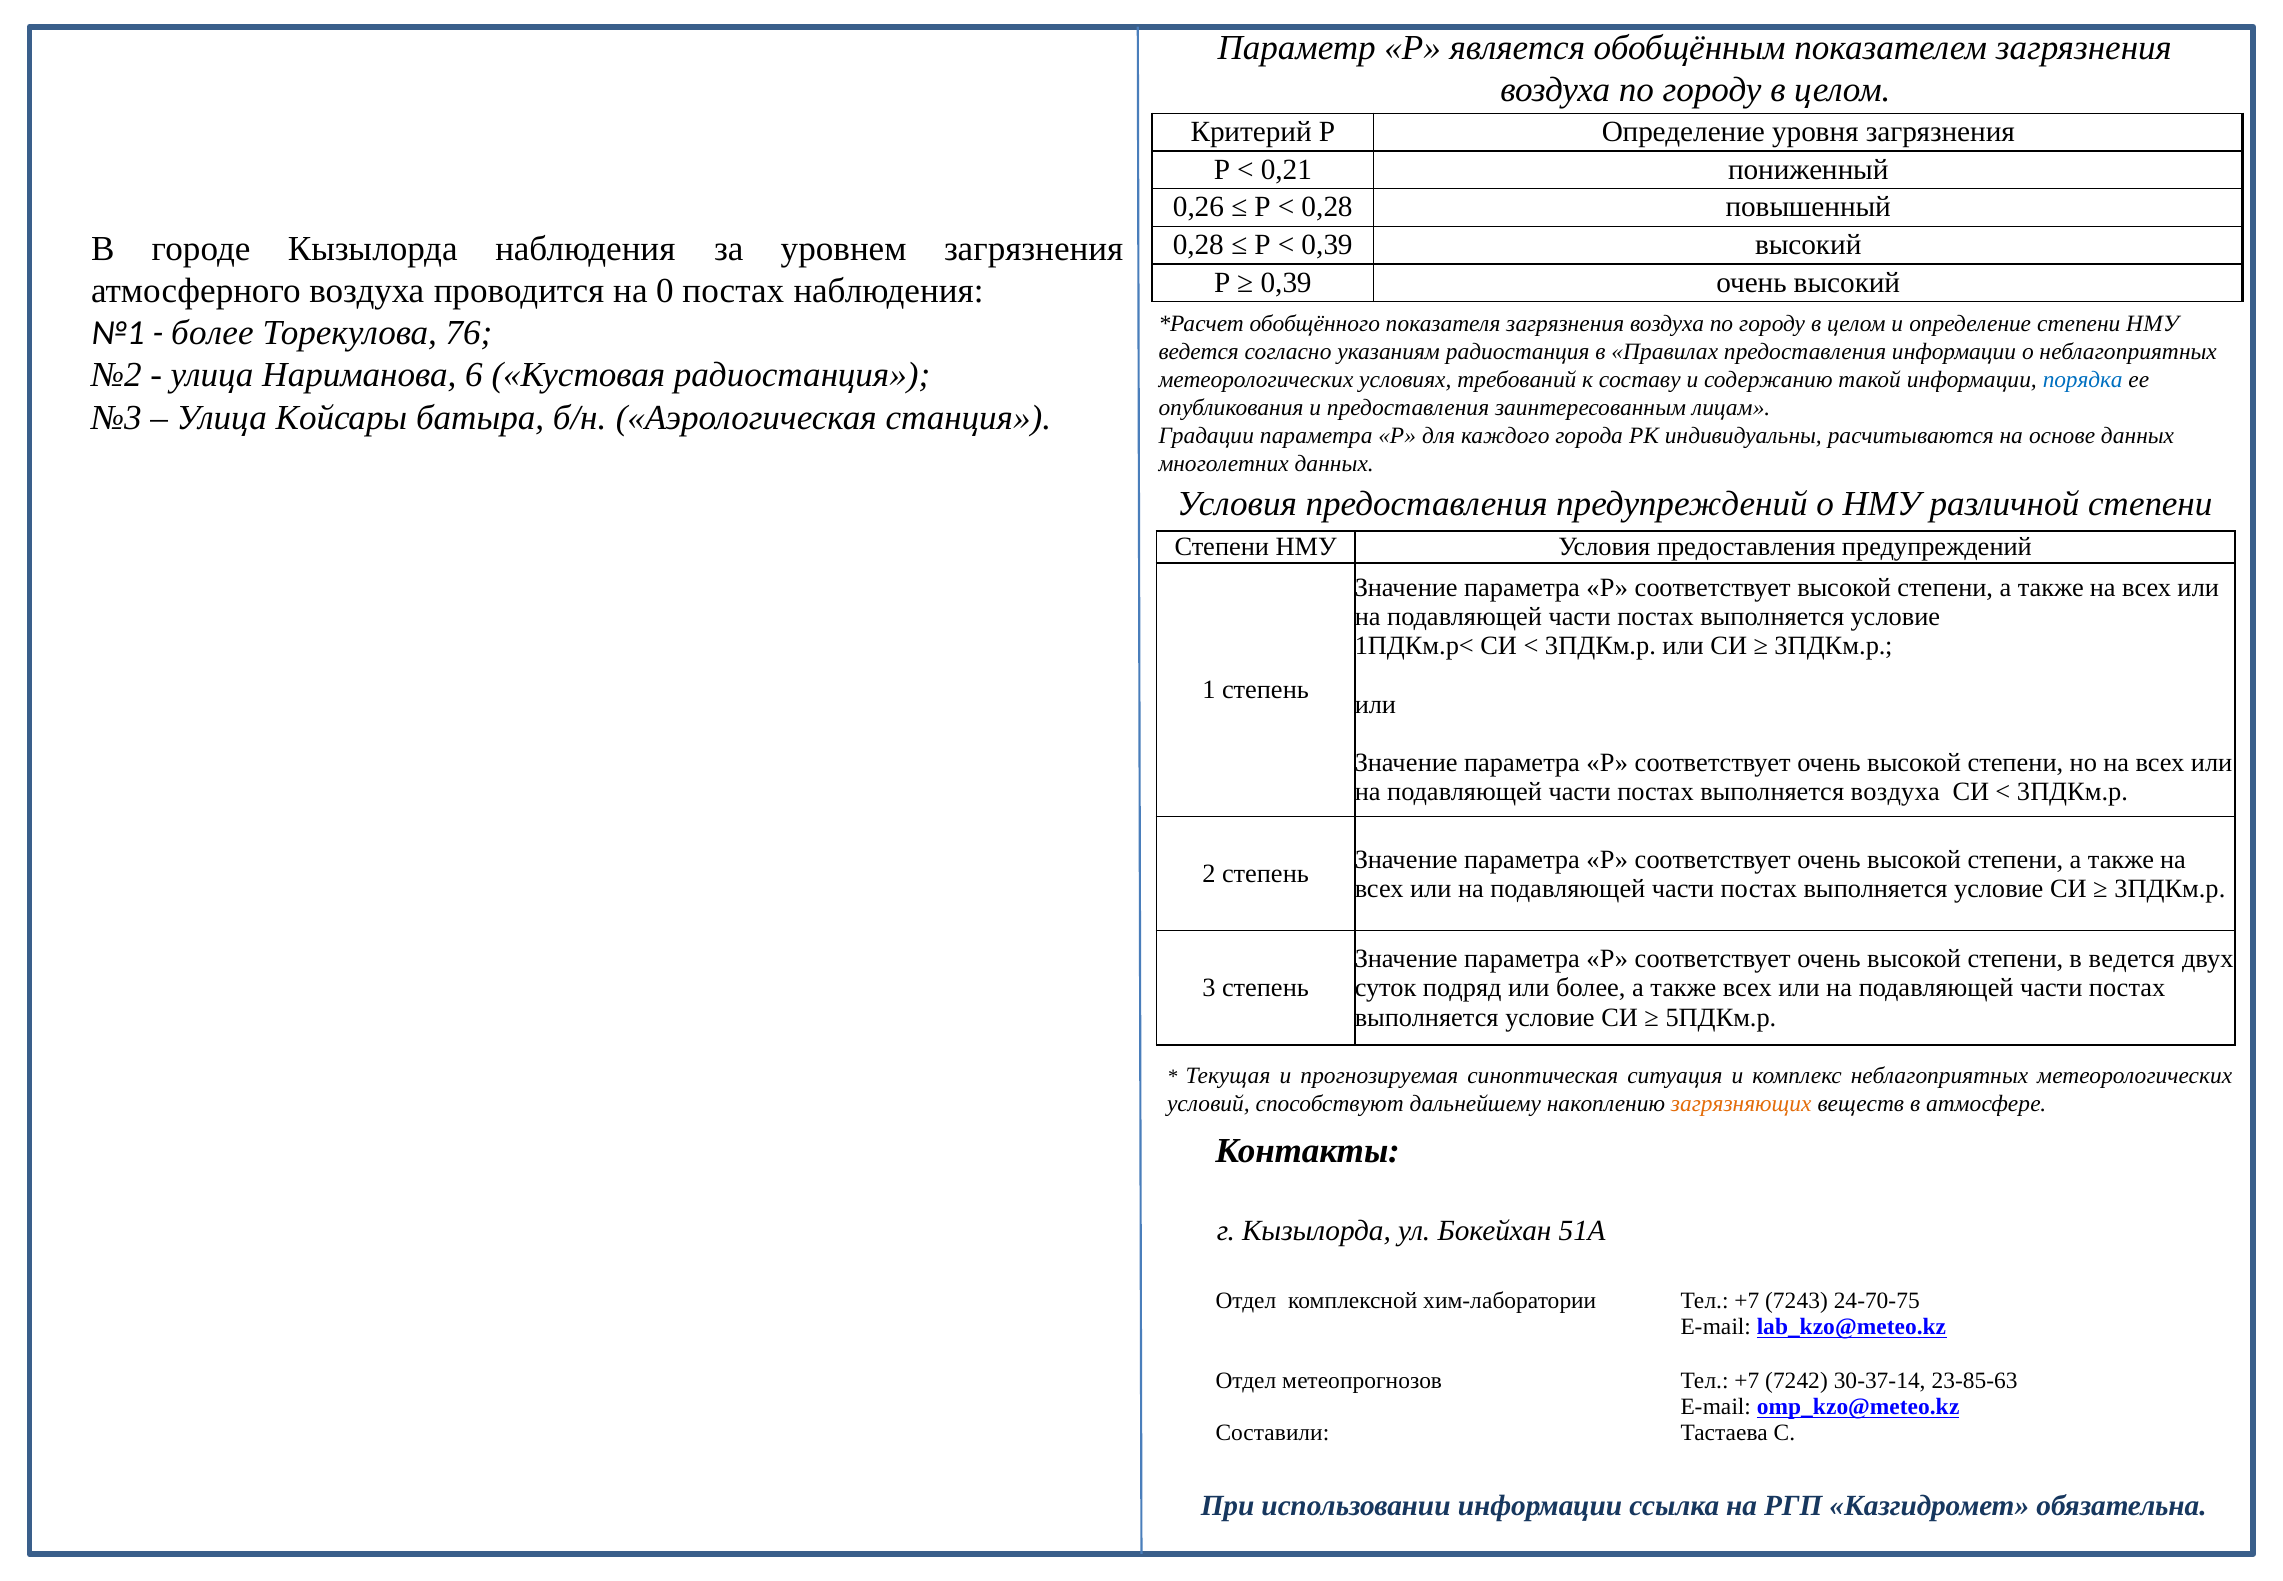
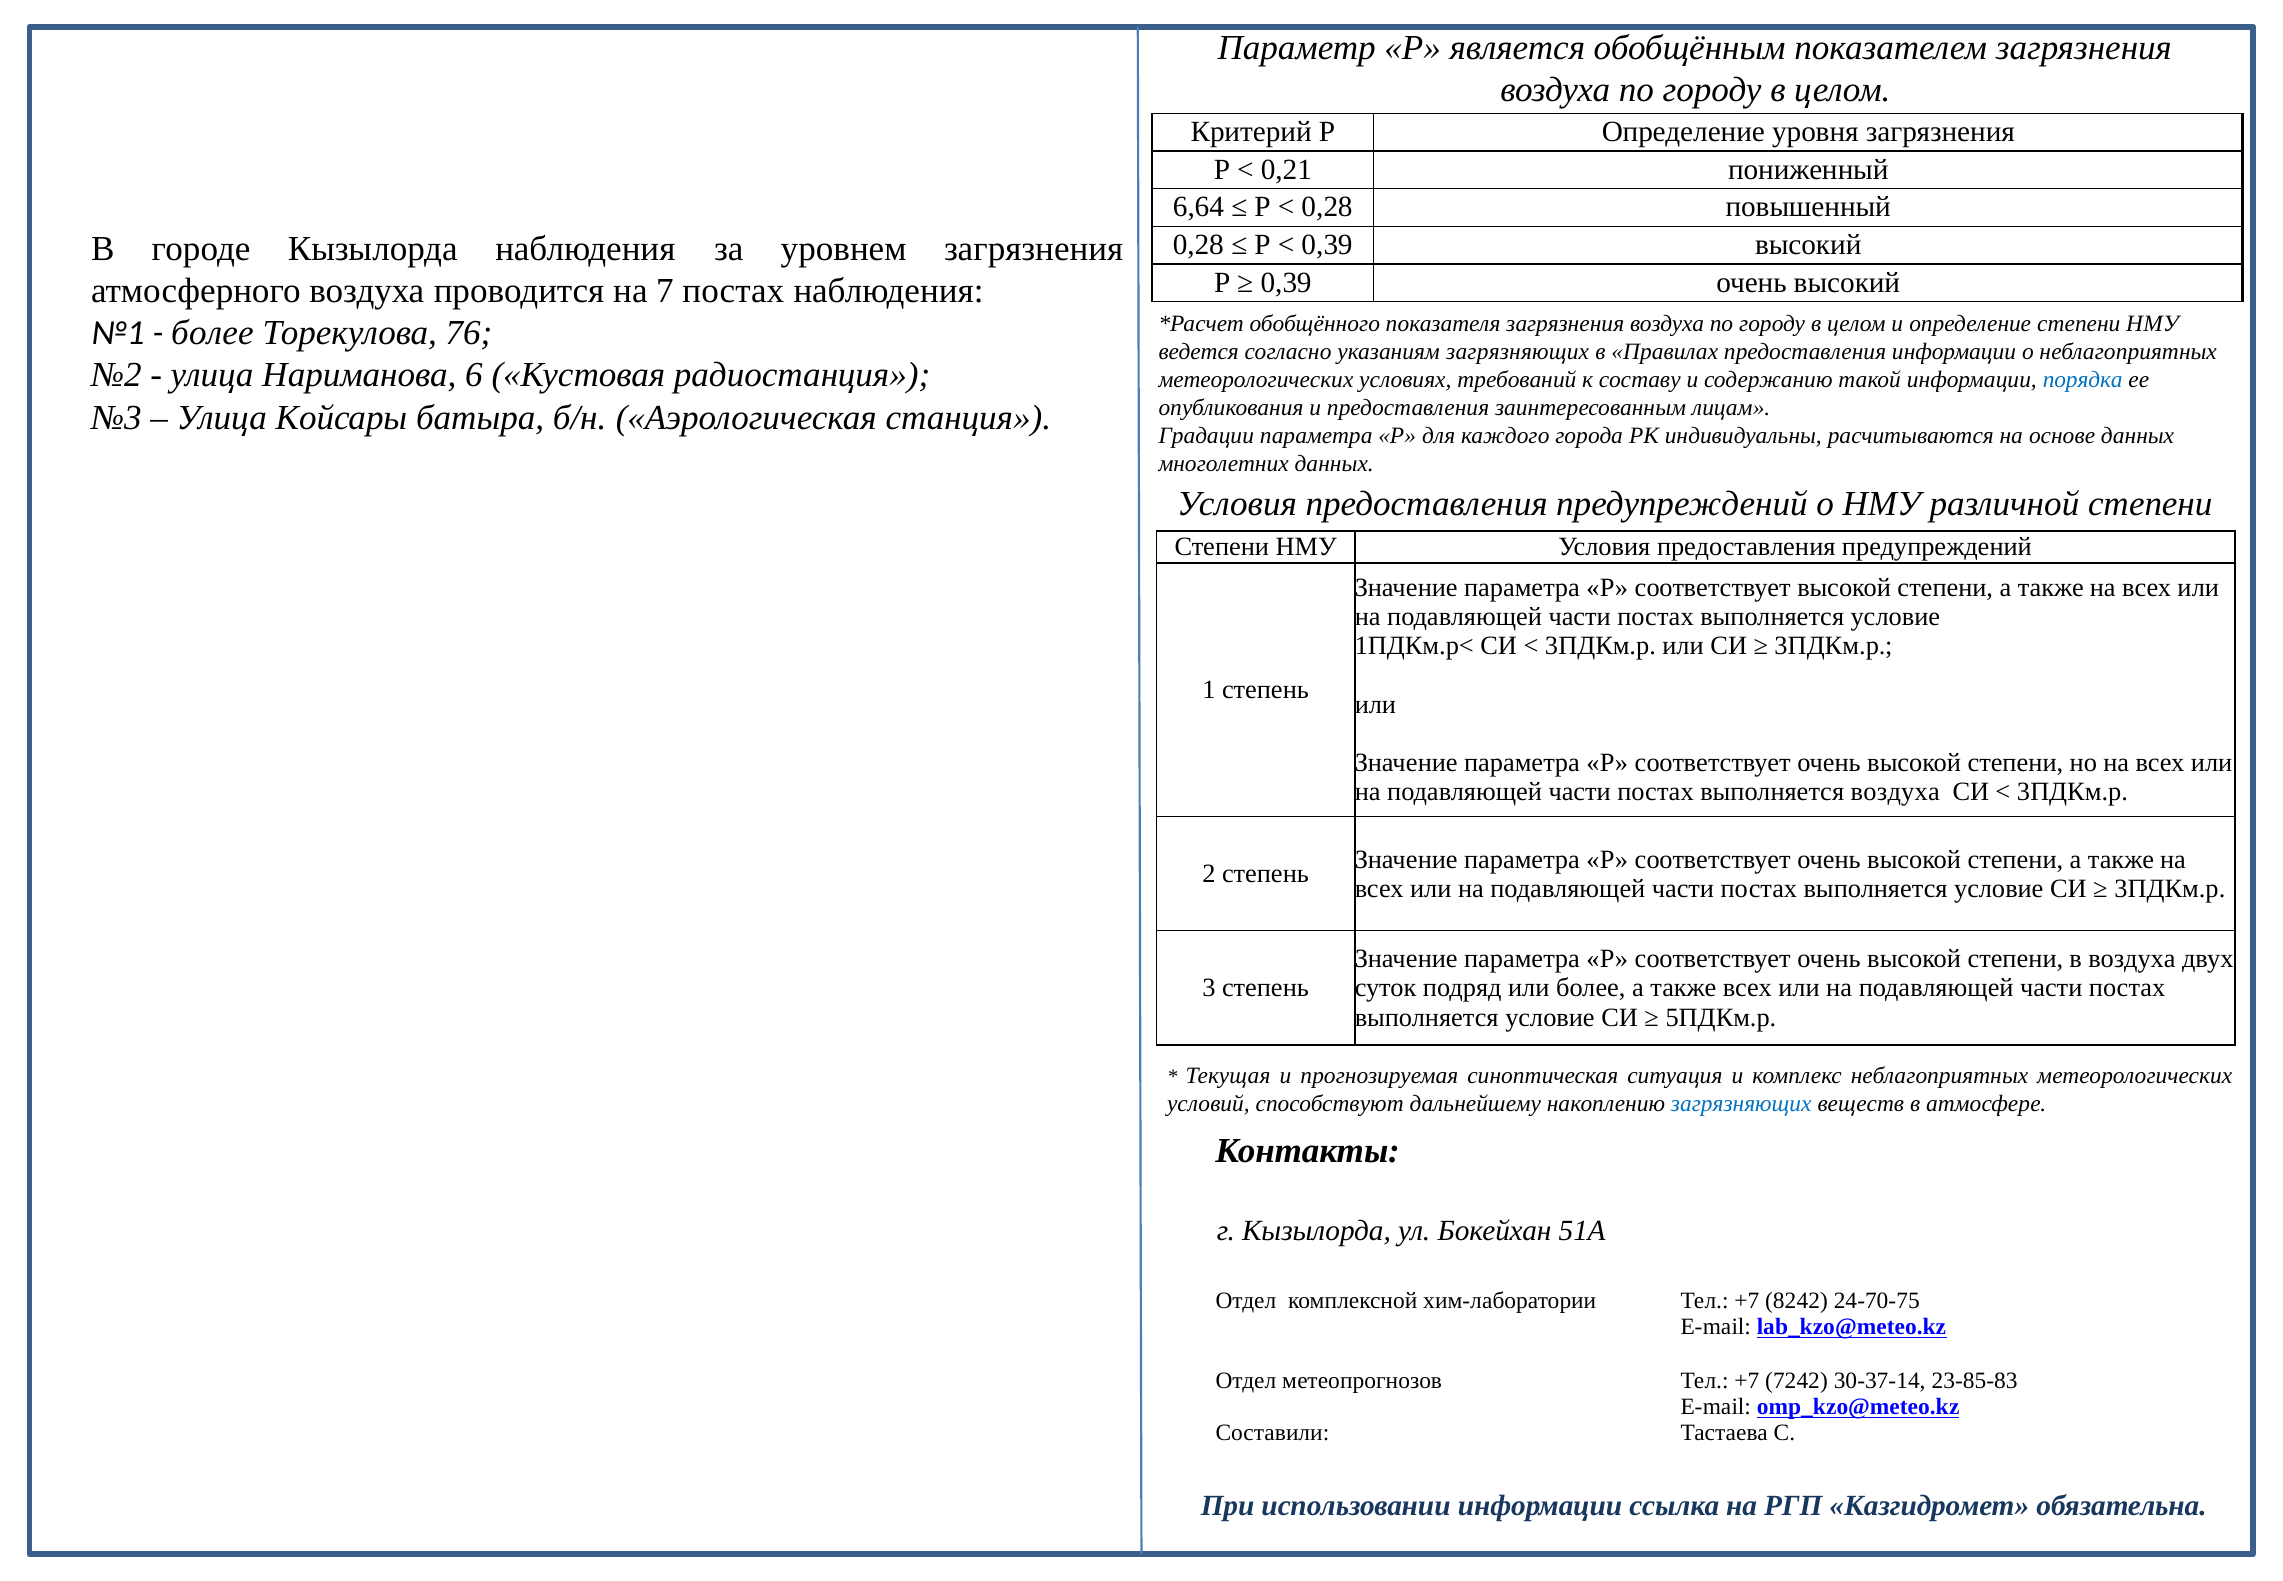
0,26: 0,26 -> 6,64
0: 0 -> 7
указаниям радиостанция: радиостанция -> загрязняющих
в ведется: ведется -> воздуха
загрязняющих at (1741, 1103) colour: orange -> blue
7243: 7243 -> 8242
23-85-63: 23-85-63 -> 23-85-83
